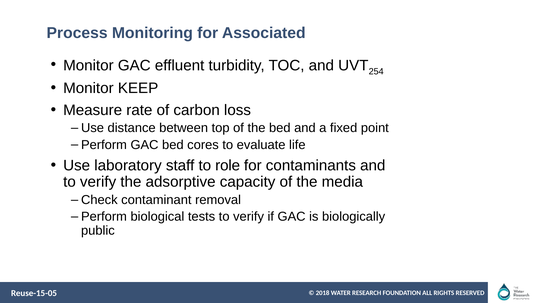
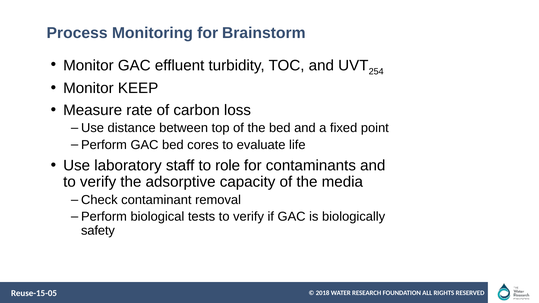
Associated: Associated -> Brainstorm
public: public -> safety
